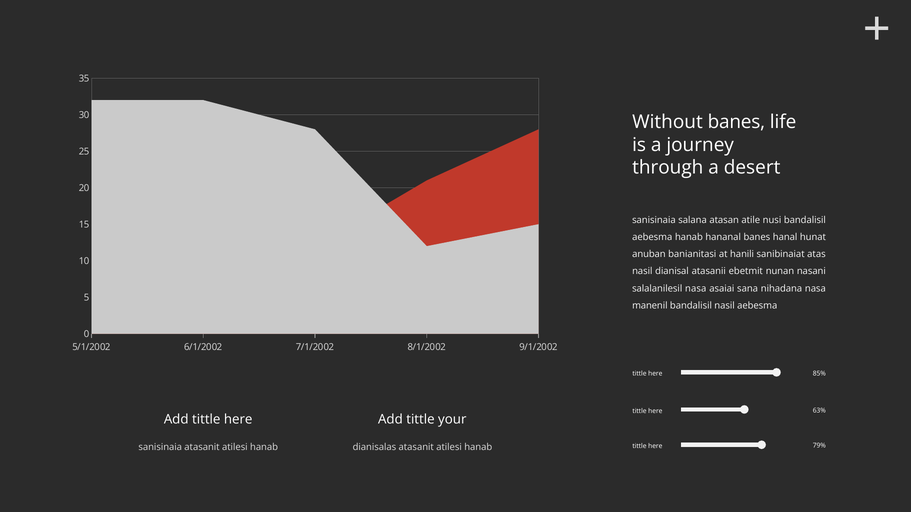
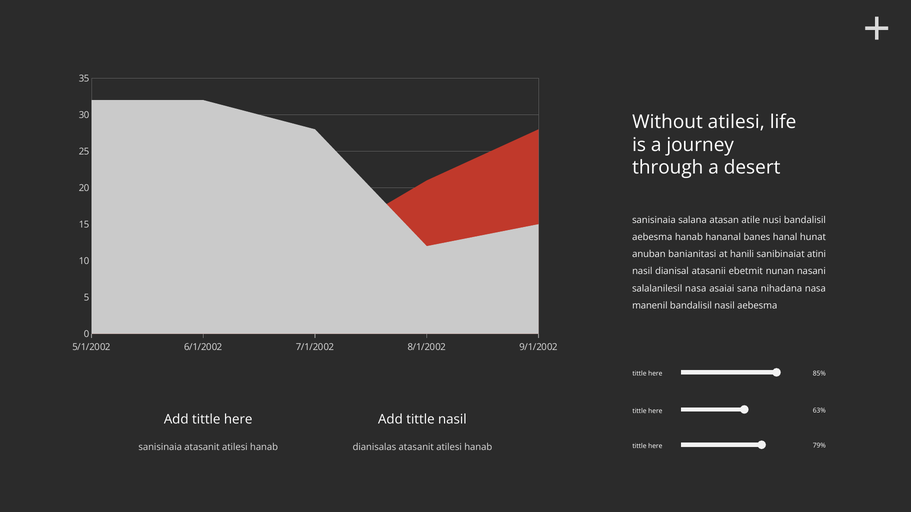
Without banes: banes -> atilesi
atas: atas -> atini
tittle your: your -> nasil
